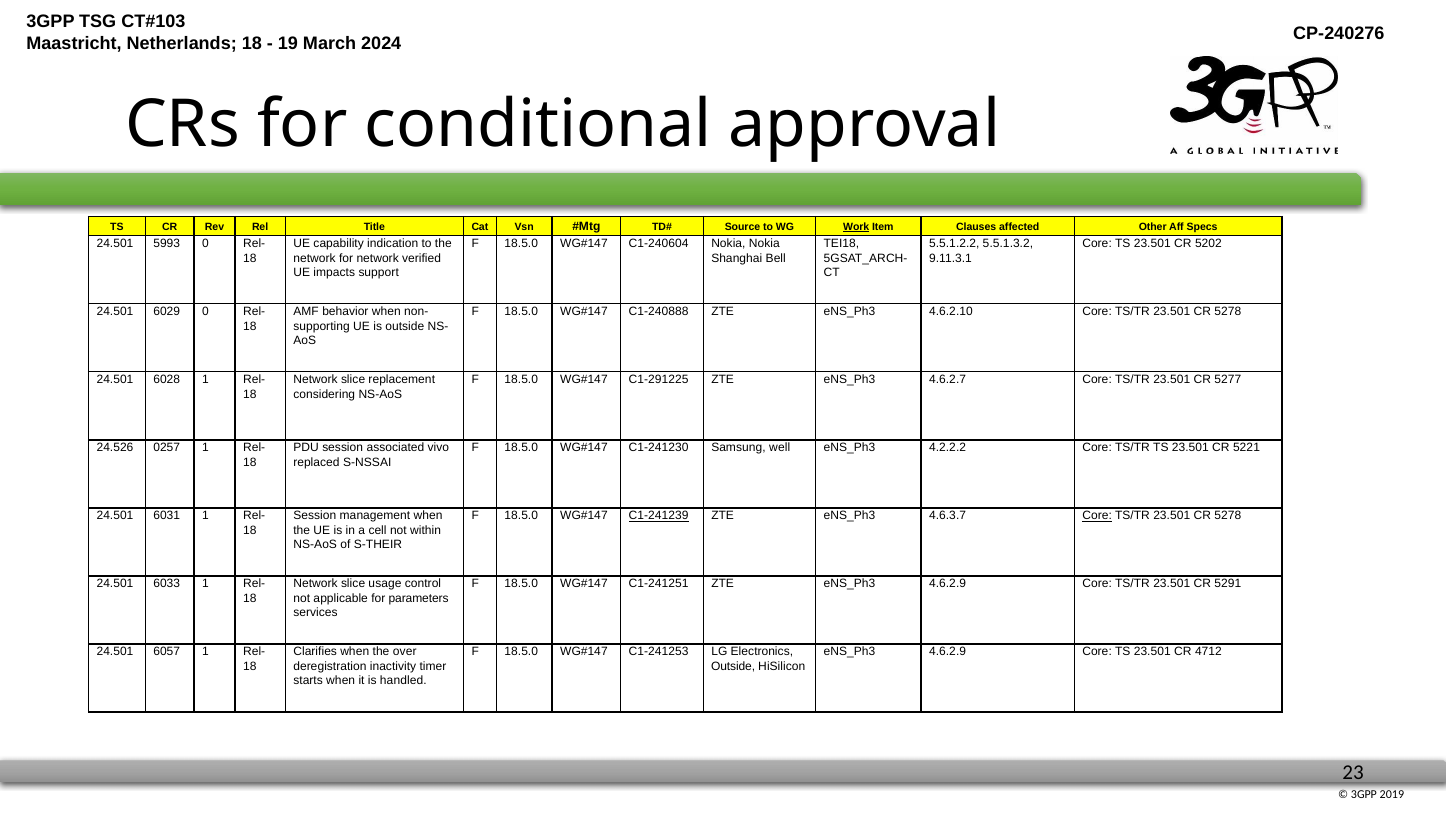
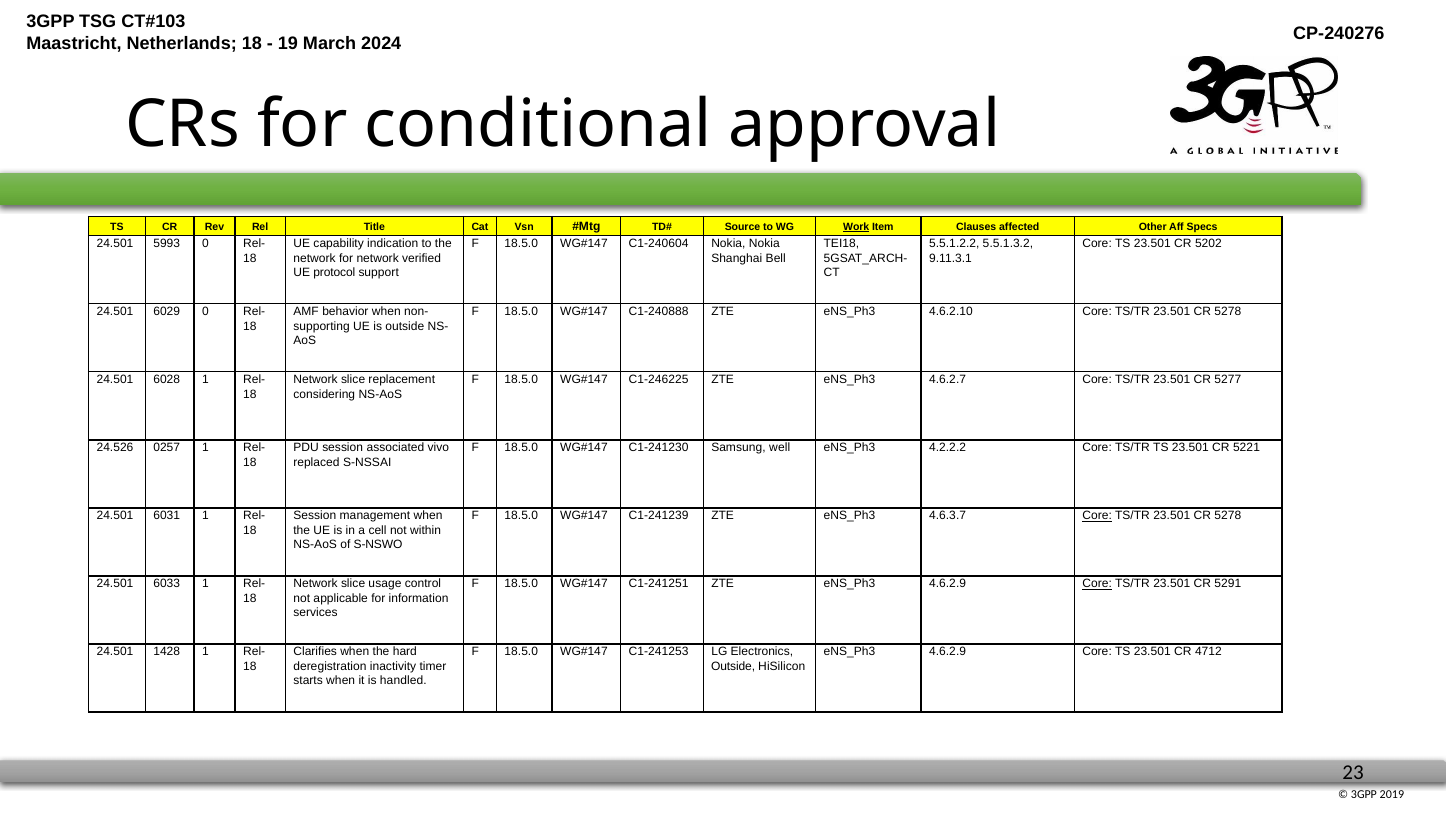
impacts: impacts -> protocol
C1-291225: C1-291225 -> C1-246225
C1-241239 underline: present -> none
S-THEIR: S-THEIR -> S-NSWO
Core at (1097, 584) underline: none -> present
parameters: parameters -> information
6057: 6057 -> 1428
over: over -> hard
